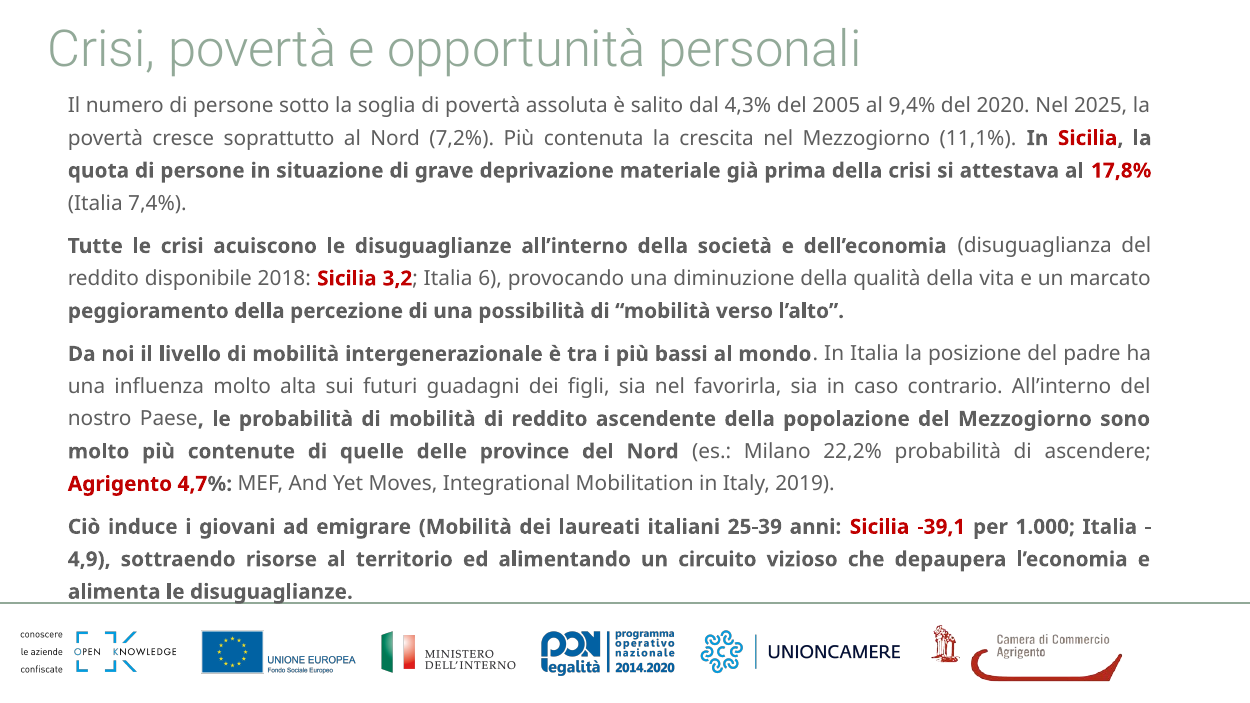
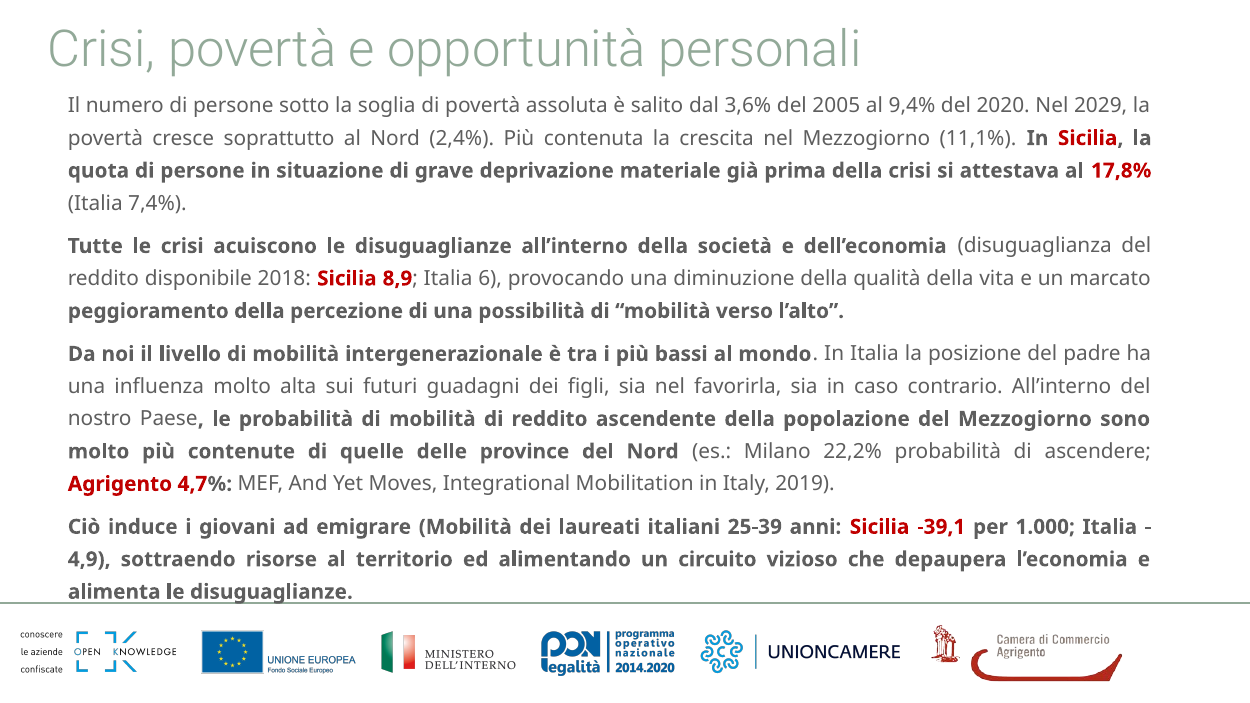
4,3%: 4,3% -> 3,6%
2025: 2025 -> 2029
7,2%: 7,2% -> 2,4%
3,2: 3,2 -> 8,9
